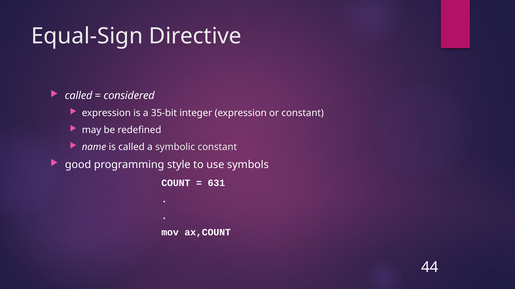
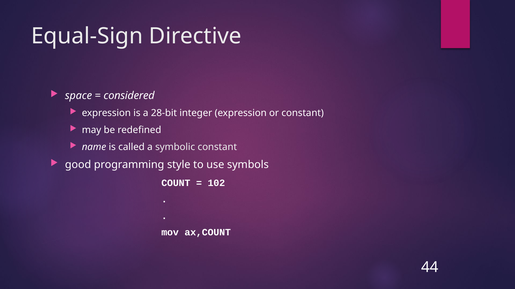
called at (79, 96): called -> space
35-bit: 35-bit -> 28-bit
631: 631 -> 102
